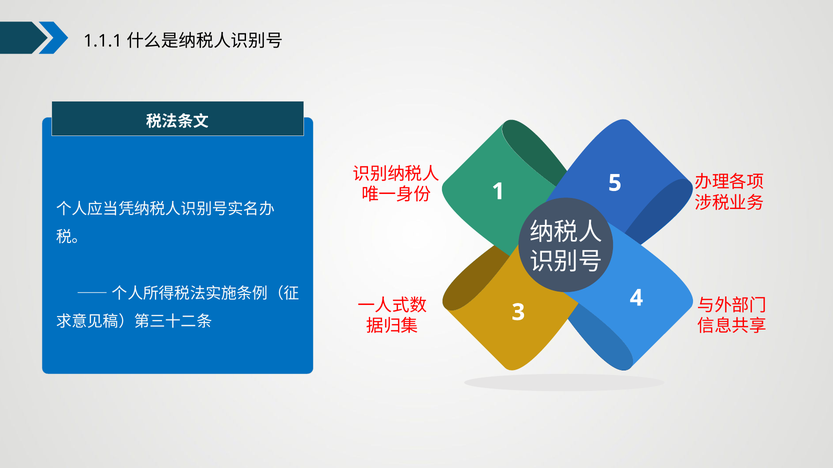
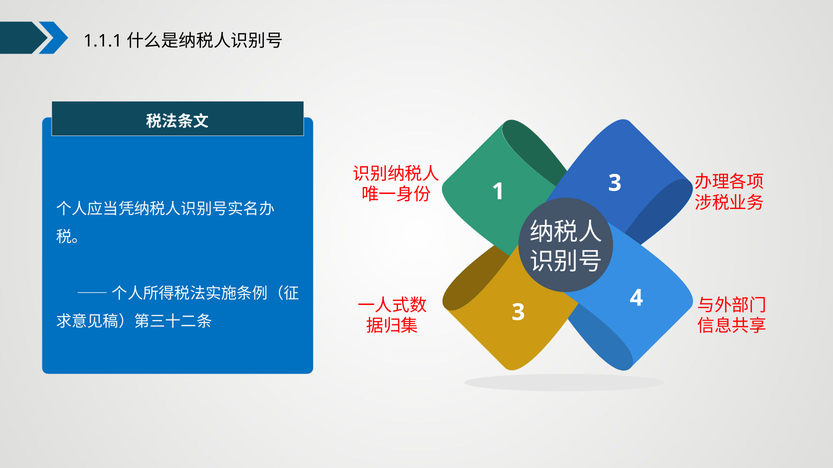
1 5: 5 -> 3
